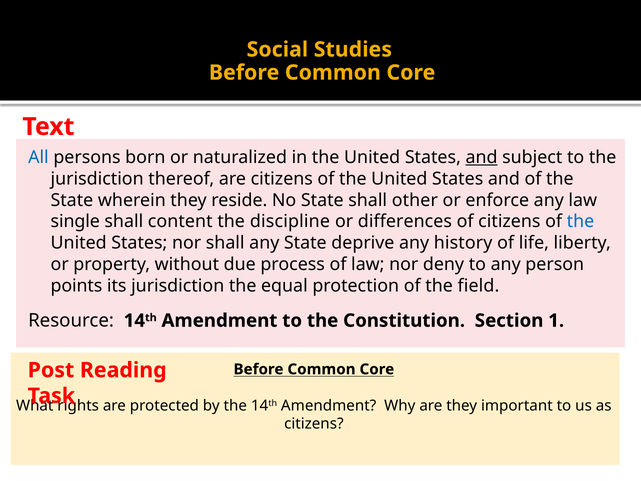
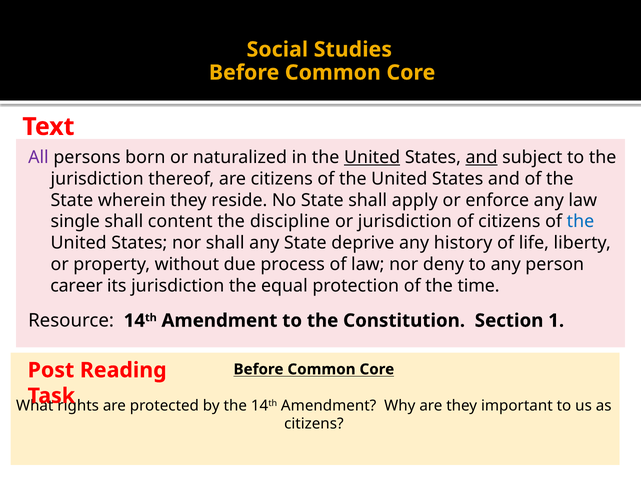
All colour: blue -> purple
United at (372, 157) underline: none -> present
other: other -> apply
or differences: differences -> jurisdiction
points: points -> career
field: field -> time
